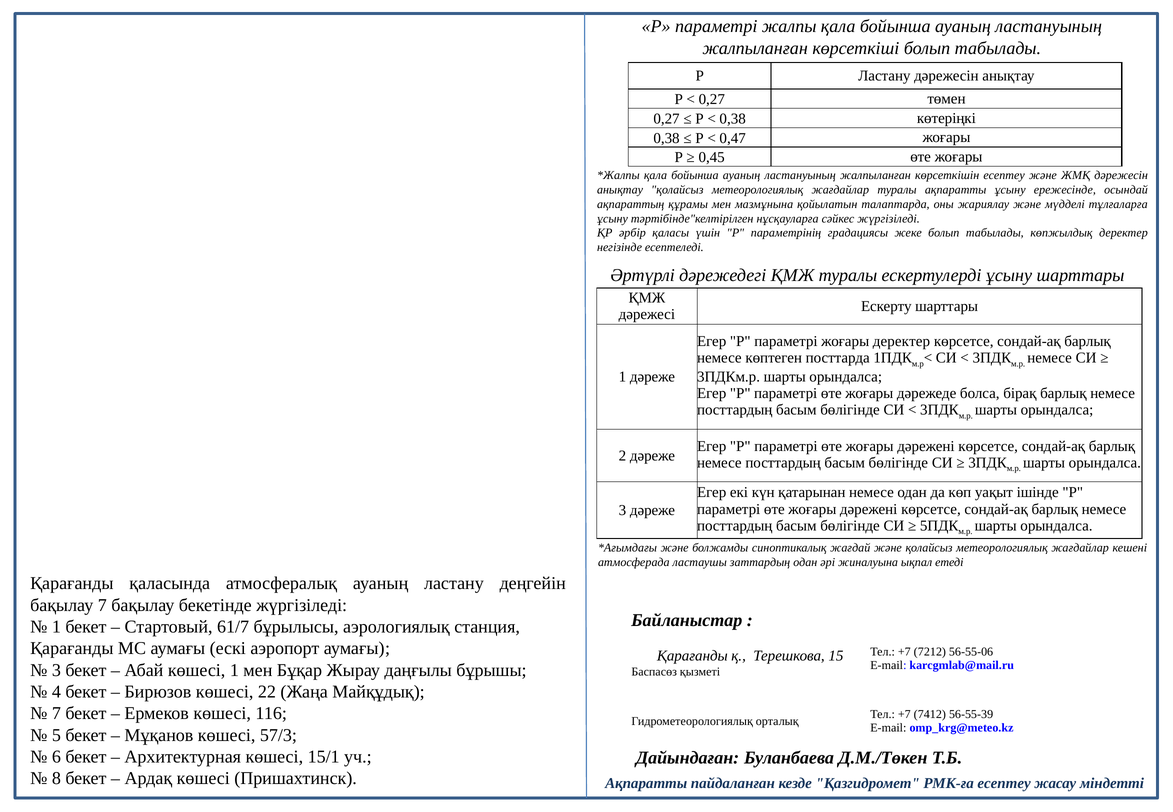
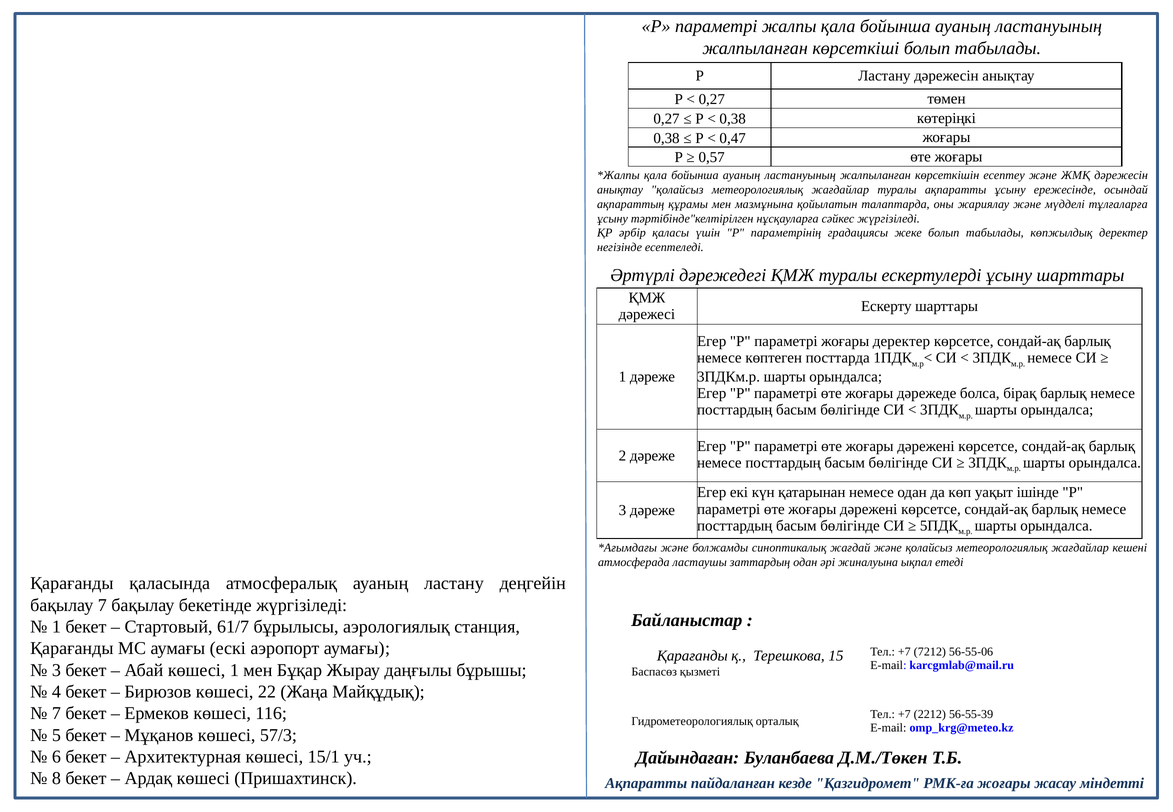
0,45: 0,45 -> 0,57
7412: 7412 -> 2212
РМК-ға есептеу: есептеу -> жоғары
